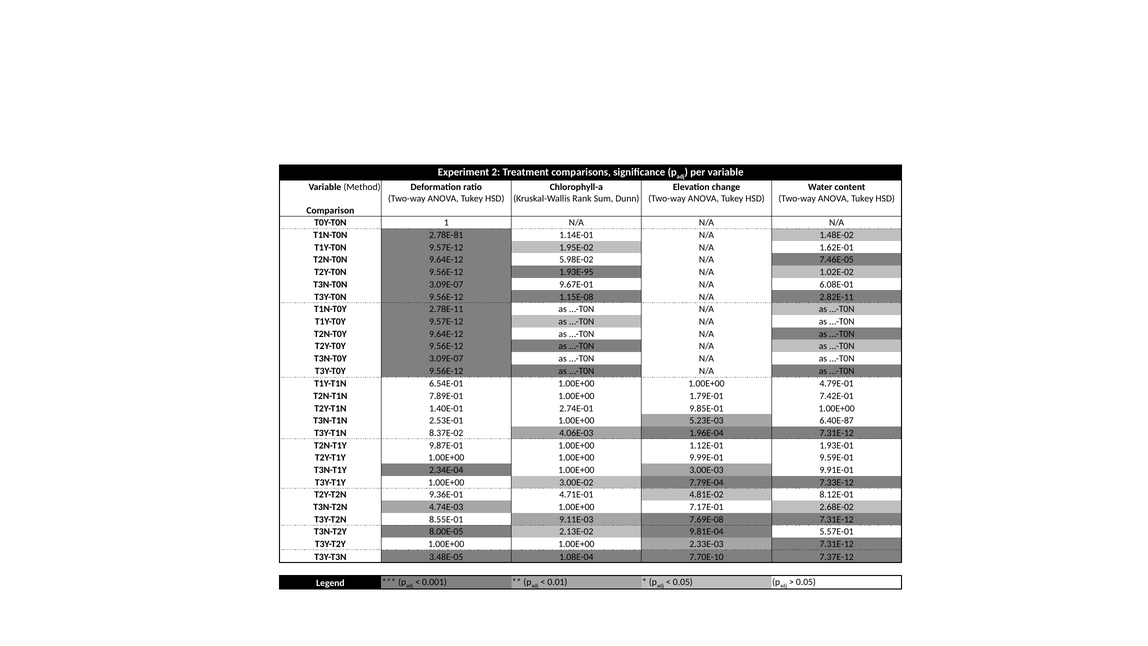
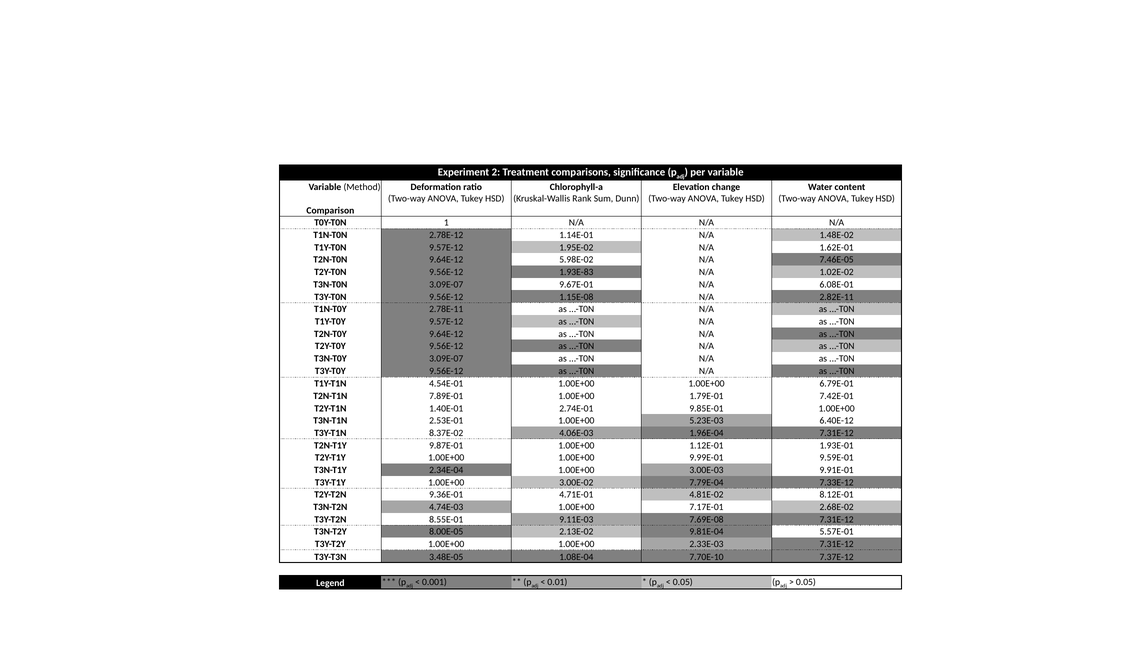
2.78E-81: 2.78E-81 -> 2.78E-12
1.93E-95: 1.93E-95 -> 1.93E-83
6.54E-01: 6.54E-01 -> 4.54E-01
4.79E-01: 4.79E-01 -> 6.79E-01
6.40E-87: 6.40E-87 -> 6.40E-12
